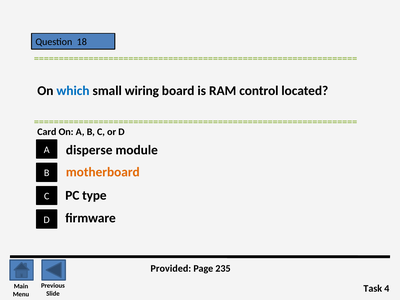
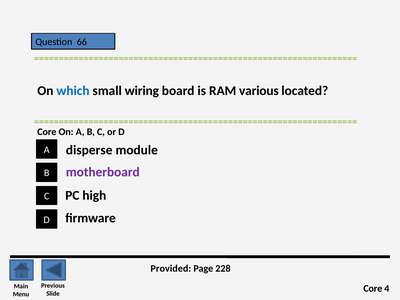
18: 18 -> 66
control: control -> various
Card at (47, 132): Card -> Core
motherboard colour: orange -> purple
type: type -> high
235: 235 -> 228
Task at (373, 289): Task -> Core
